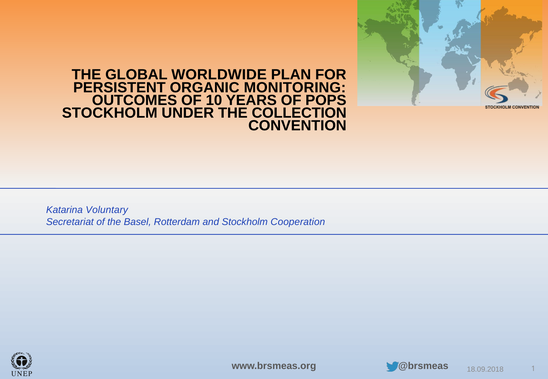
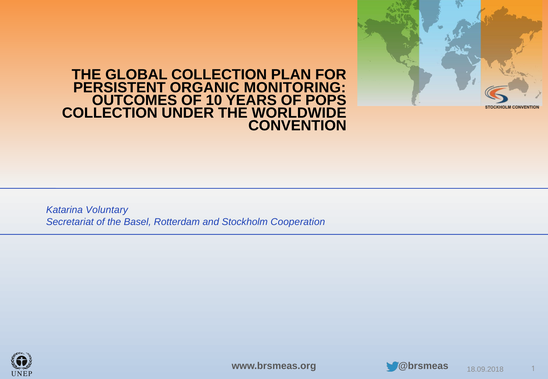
GLOBAL WORLDWIDE: WORLDWIDE -> COLLECTION
STOCKHOLM at (110, 113): STOCKHOLM -> COLLECTION
COLLECTION: COLLECTION -> WORLDWIDE
